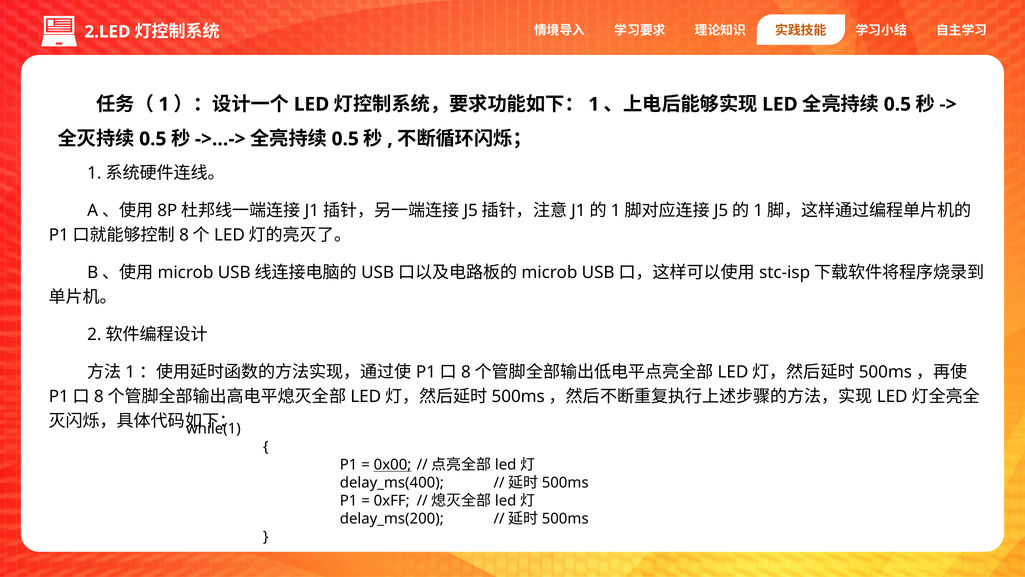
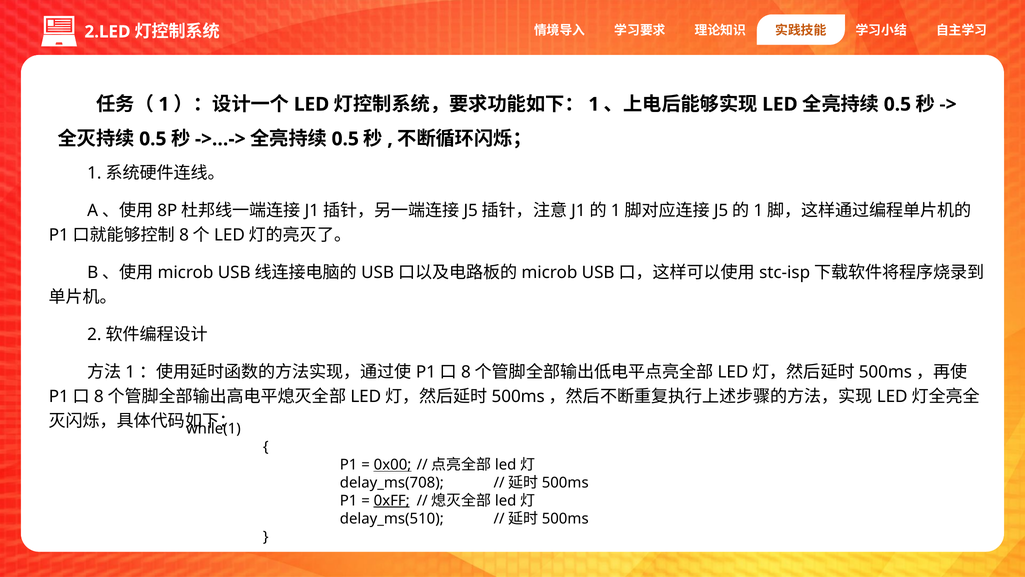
delay_ms(400: delay_ms(400 -> delay_ms(708
0xFF underline: none -> present
delay_ms(200: delay_ms(200 -> delay_ms(510
